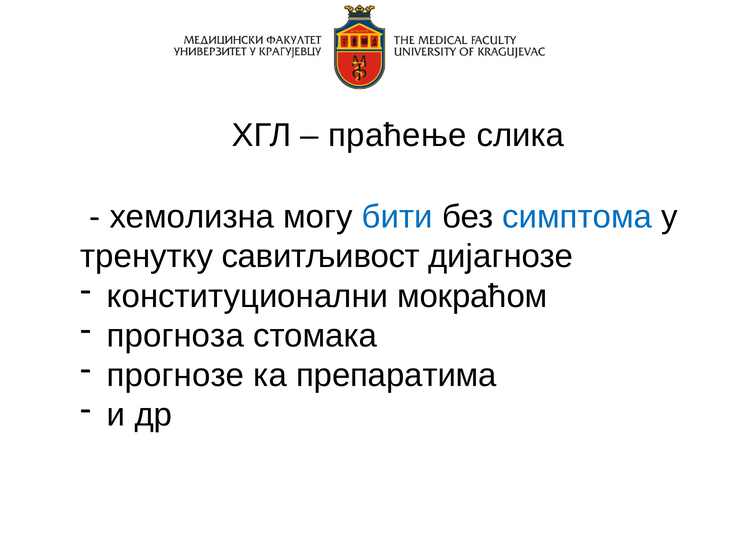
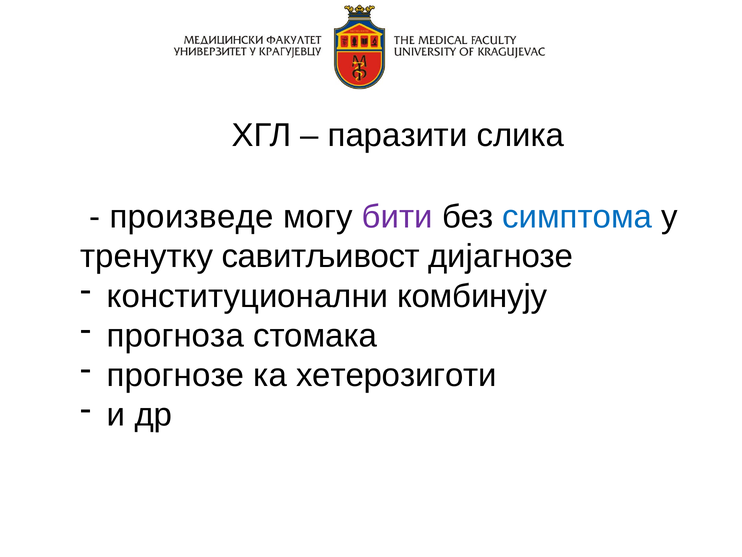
праћење: праћење -> паразити
хемолизна: хемолизна -> произведе
бити colour: blue -> purple
мокраћом: мокраћом -> комбинују
препаратима: препаратима -> хетерозиготи
